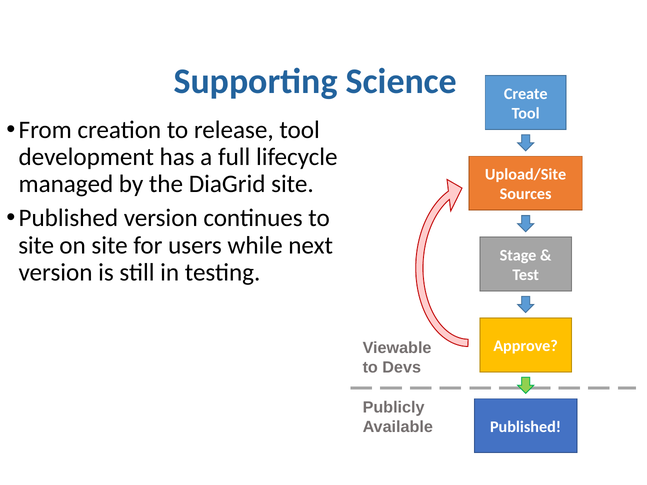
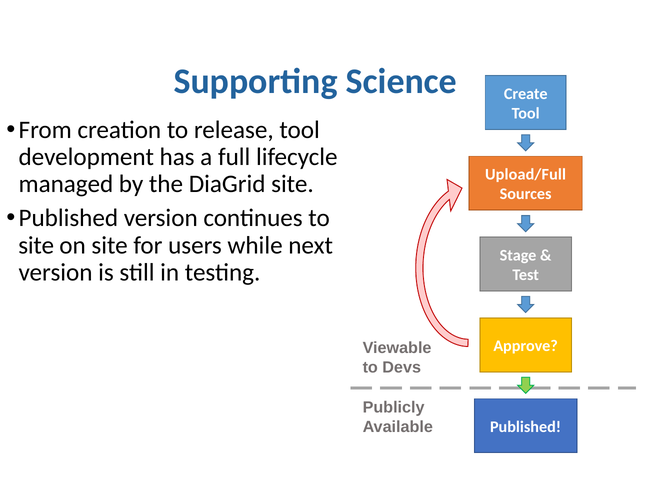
Upload/Site: Upload/Site -> Upload/Full
